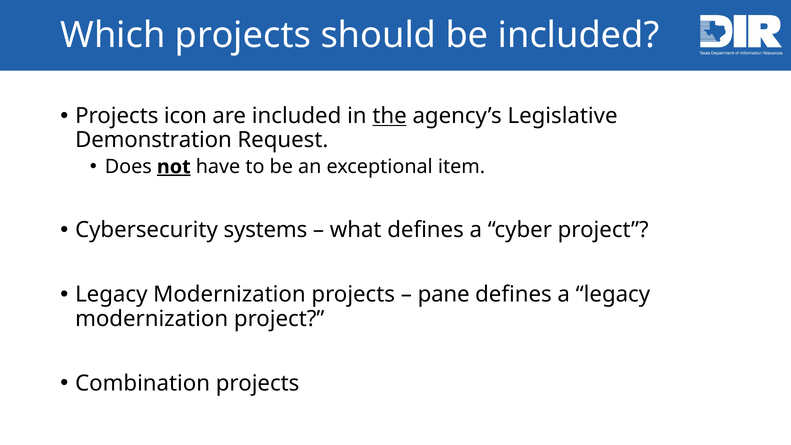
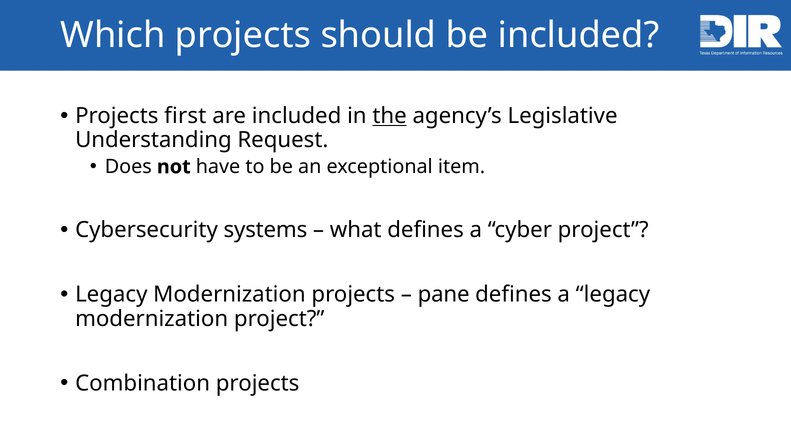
icon: icon -> first
Demonstration: Demonstration -> Understanding
not underline: present -> none
